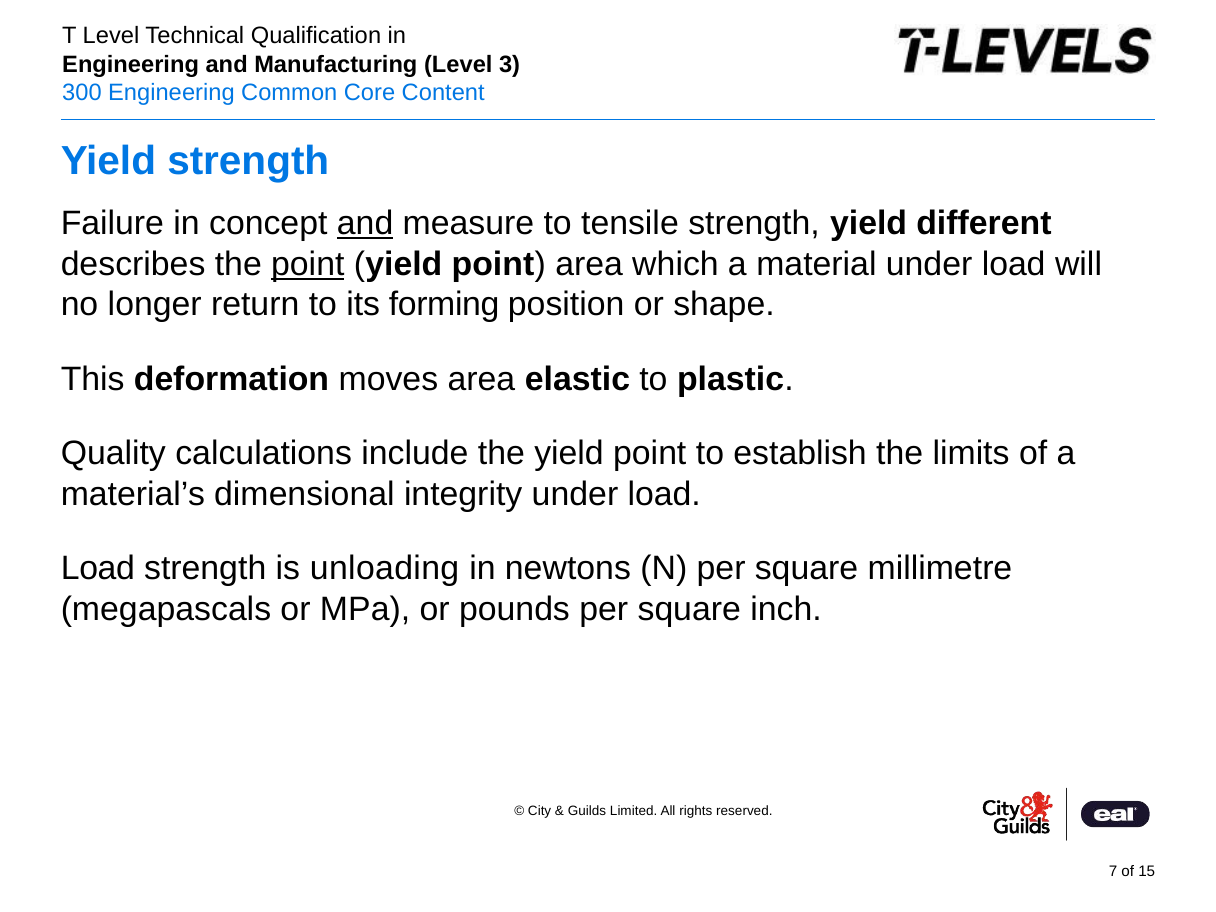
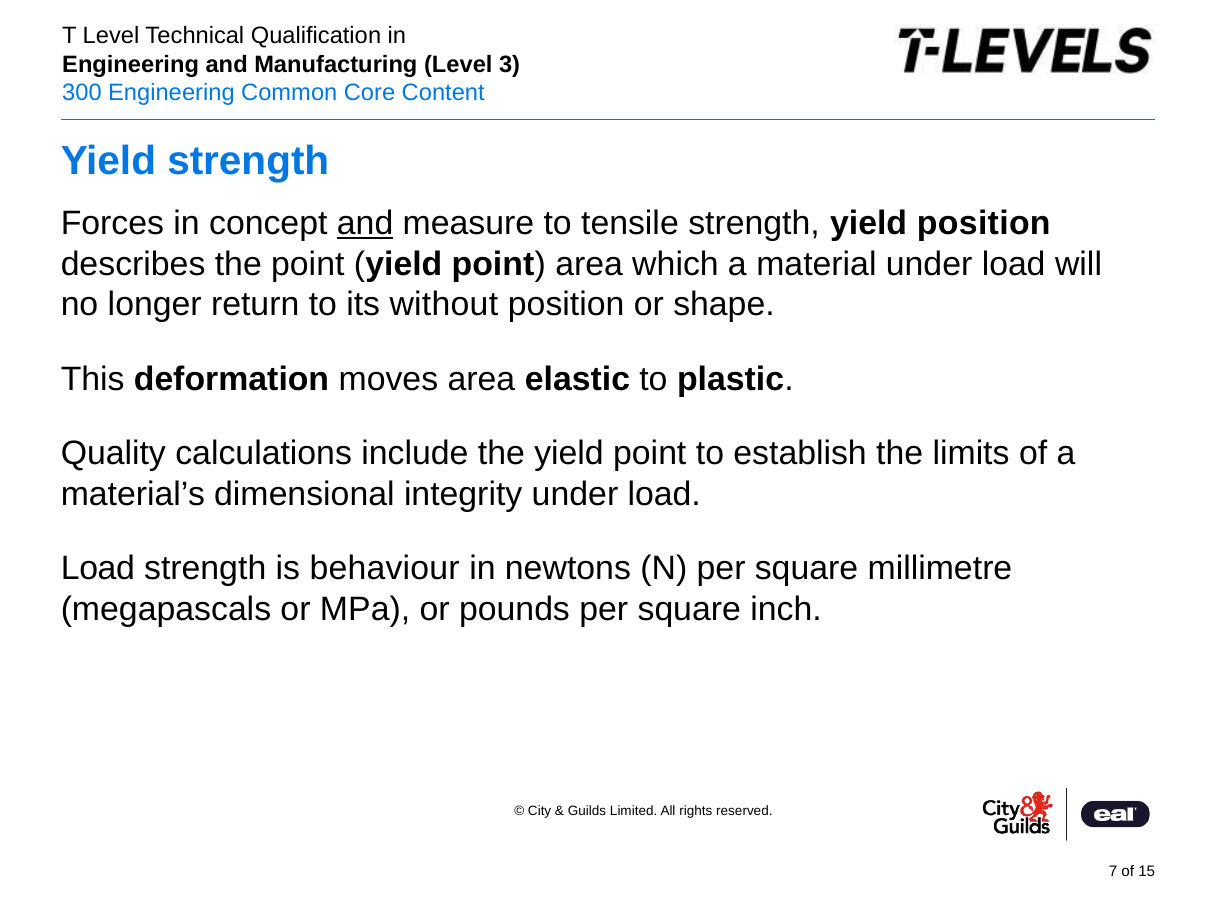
Failure: Failure -> Forces
yield different: different -> position
point at (308, 264) underline: present -> none
forming: forming -> without
unloading: unloading -> behaviour
